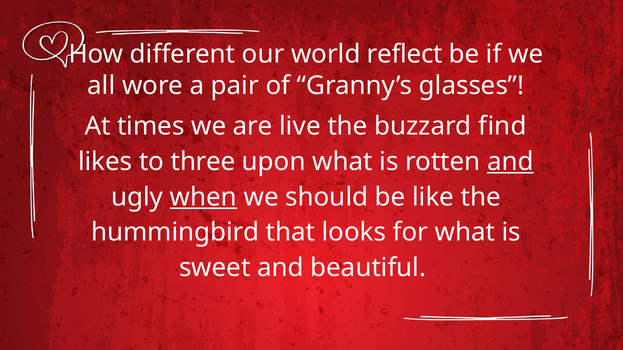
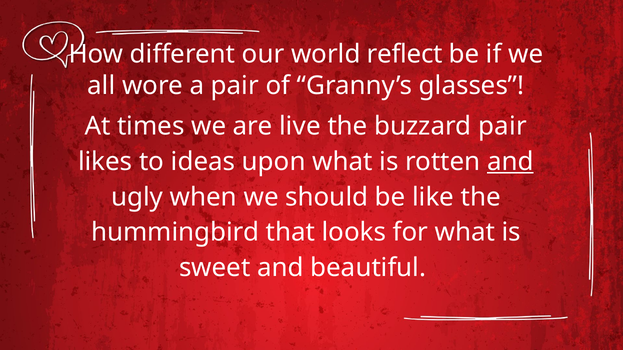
buzzard find: find -> pair
three: three -> ideas
when underline: present -> none
